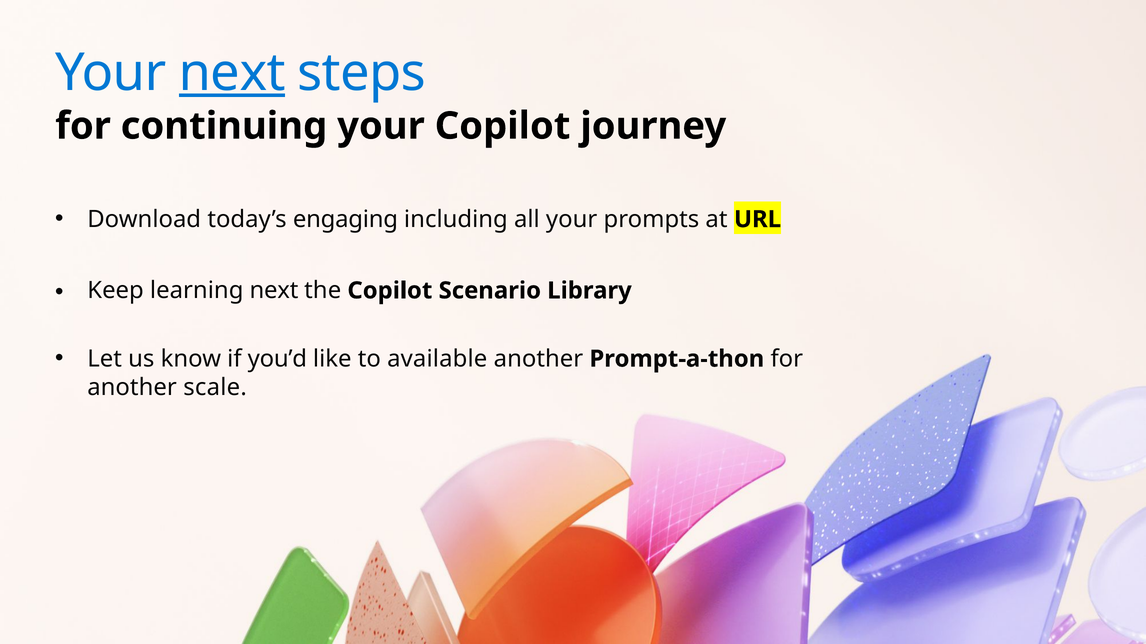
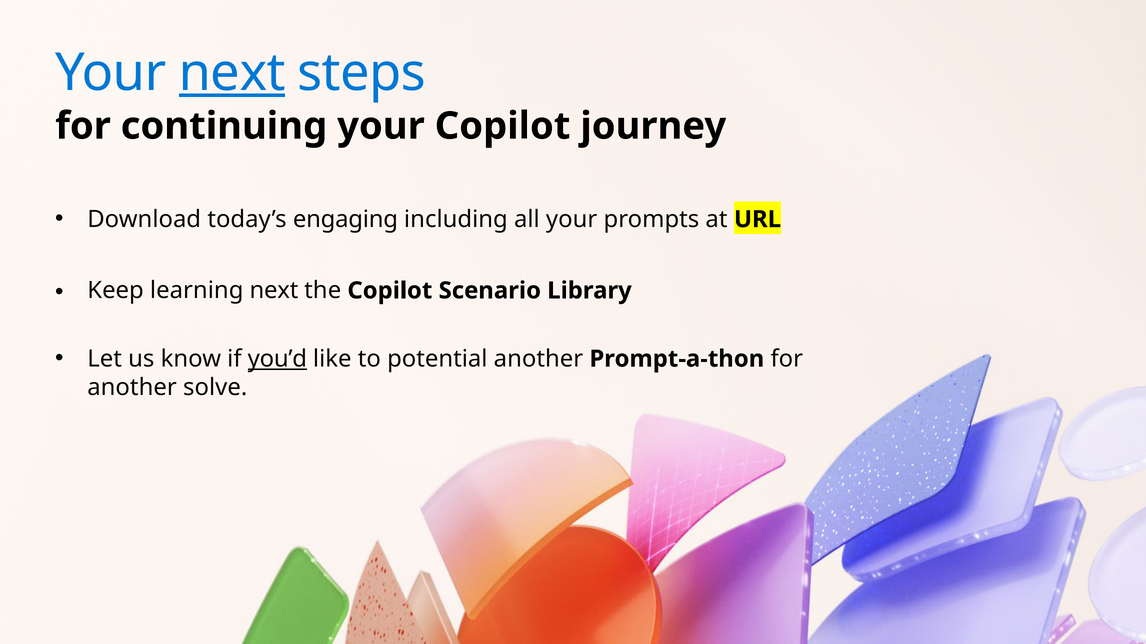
you’d underline: none -> present
available: available -> potential
scale: scale -> solve
